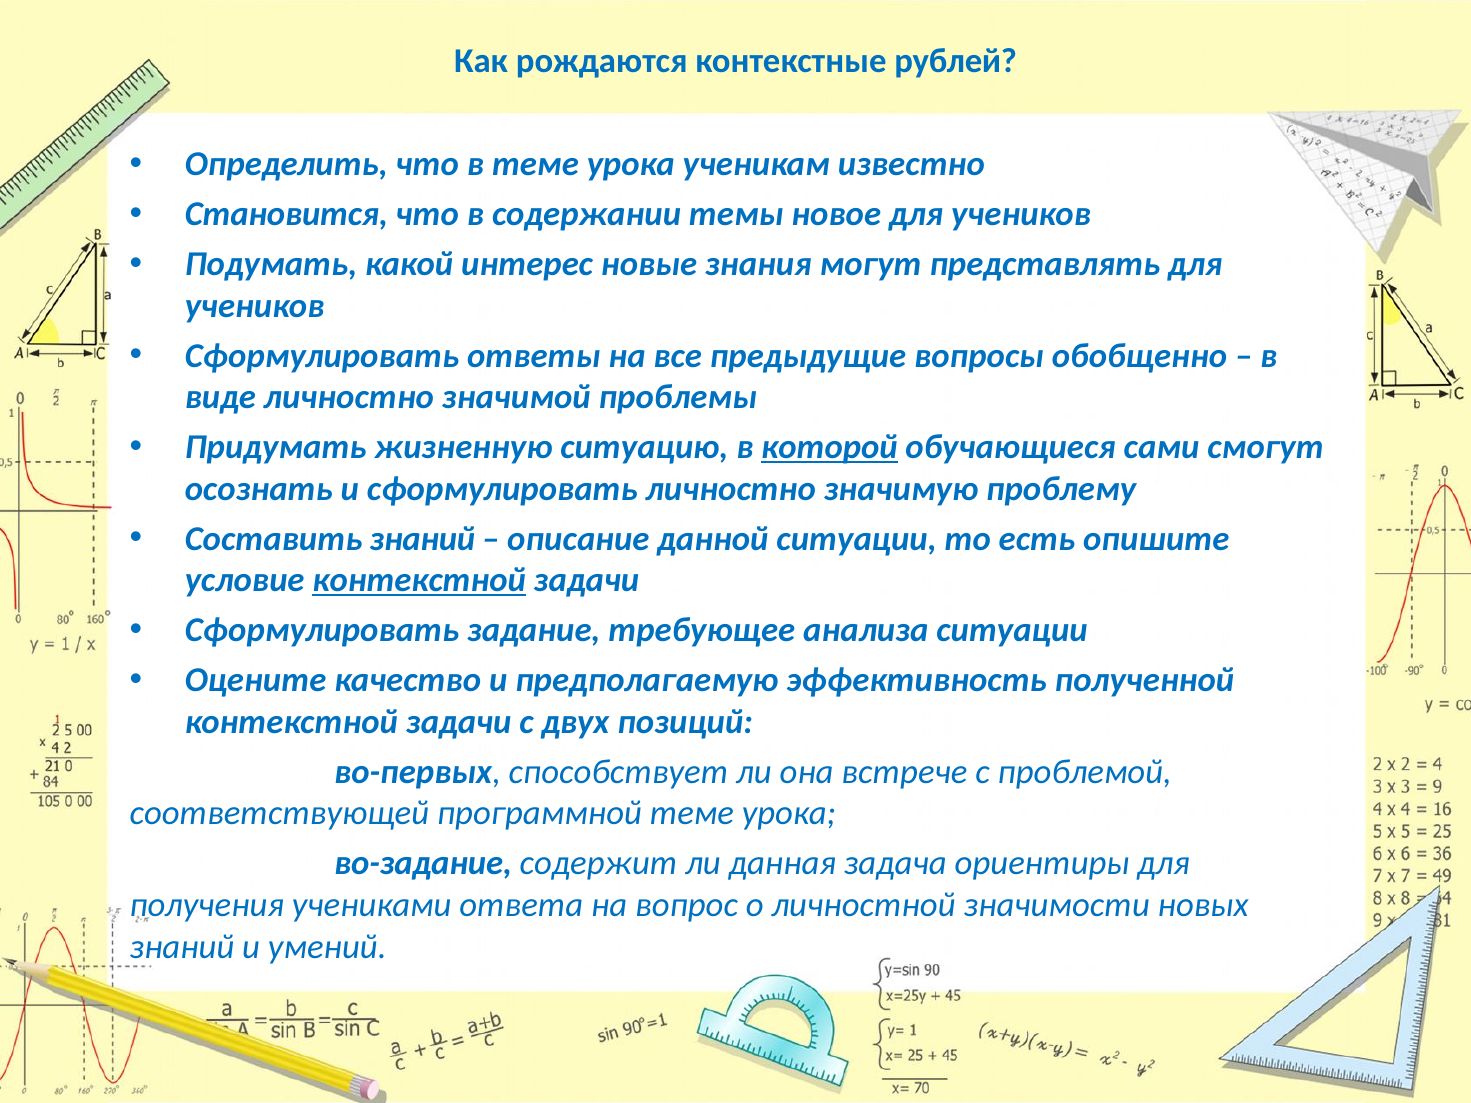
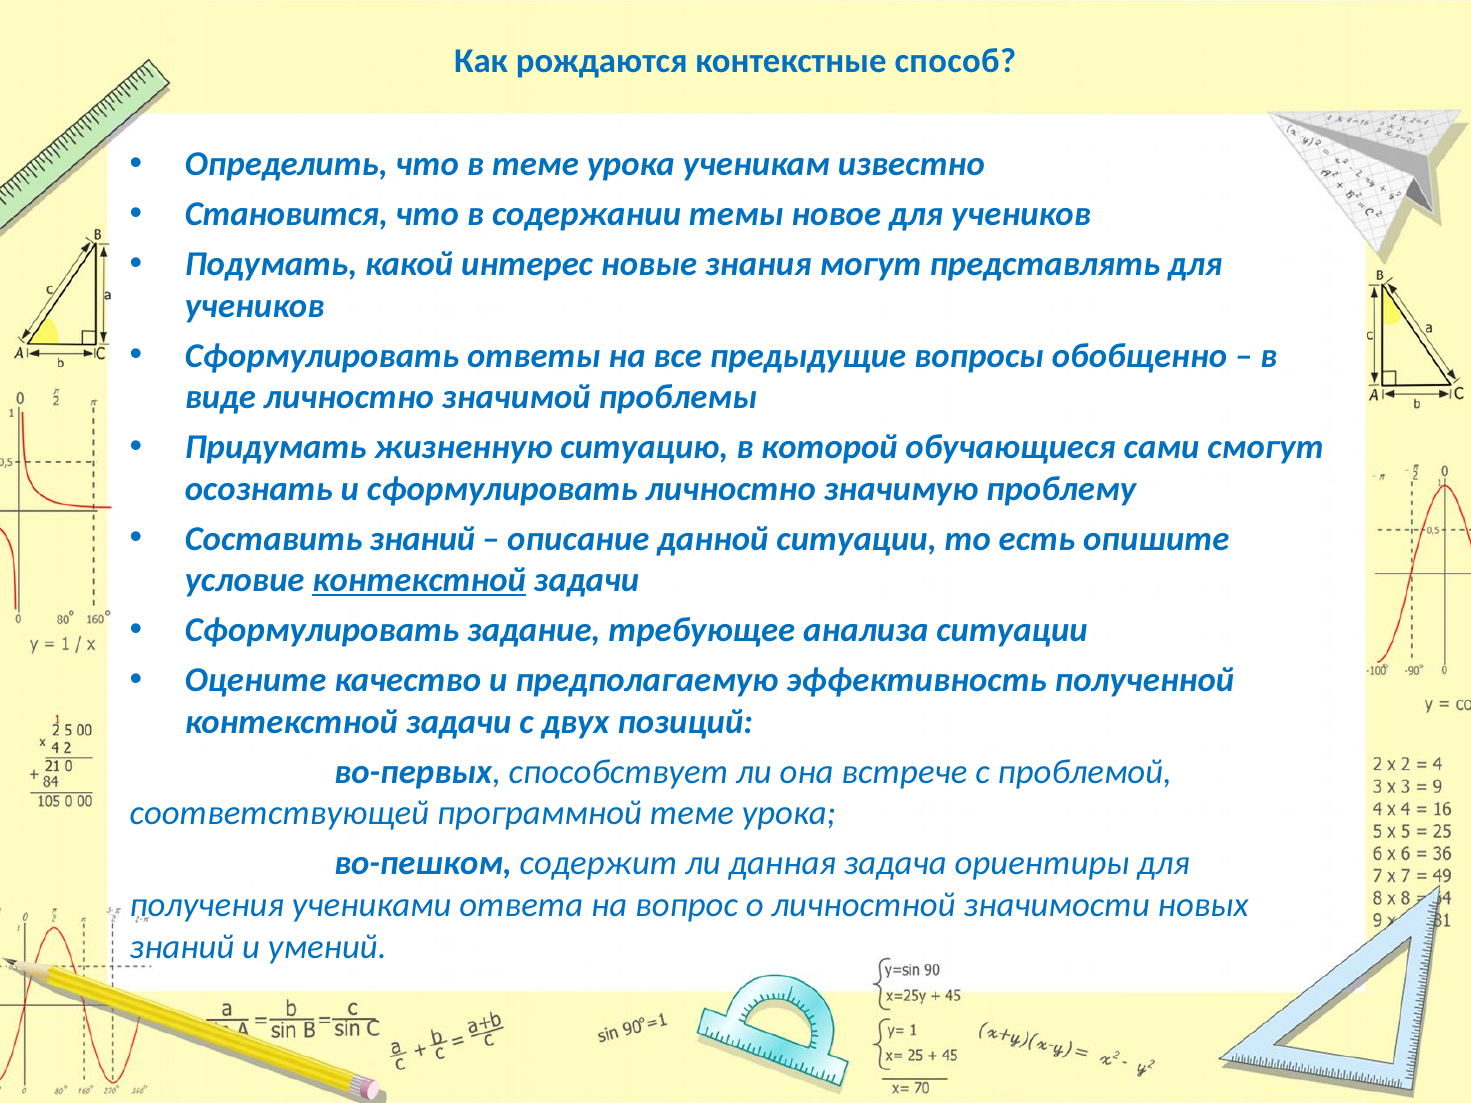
рублей: рублей -> способ
которой underline: present -> none
во-задание: во-задание -> во-пешком
